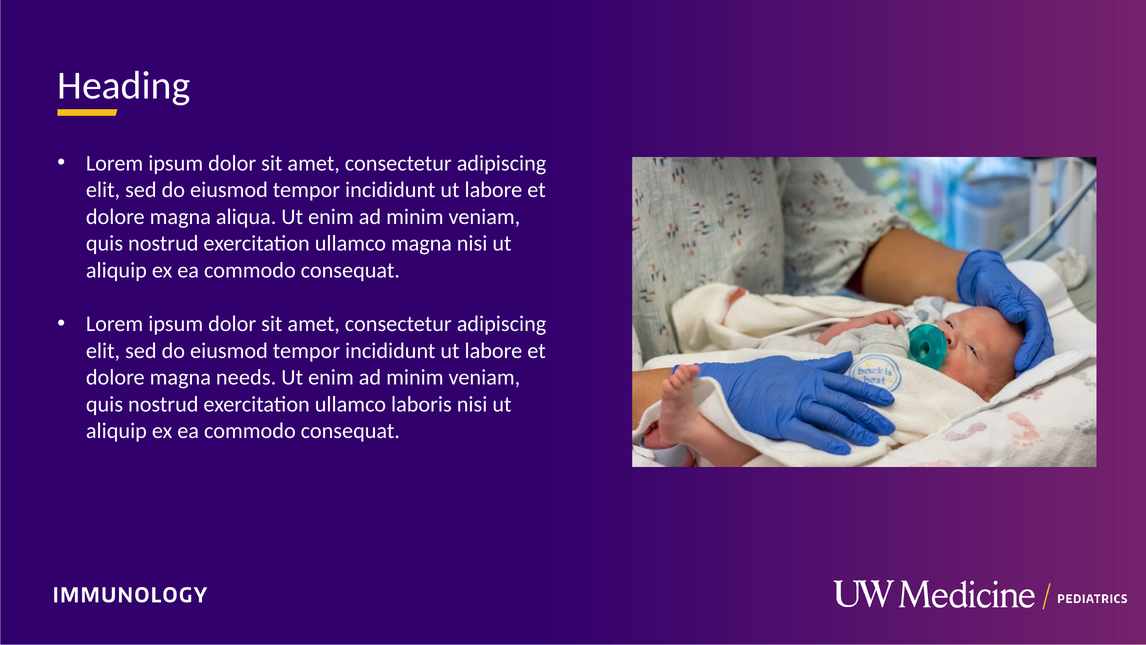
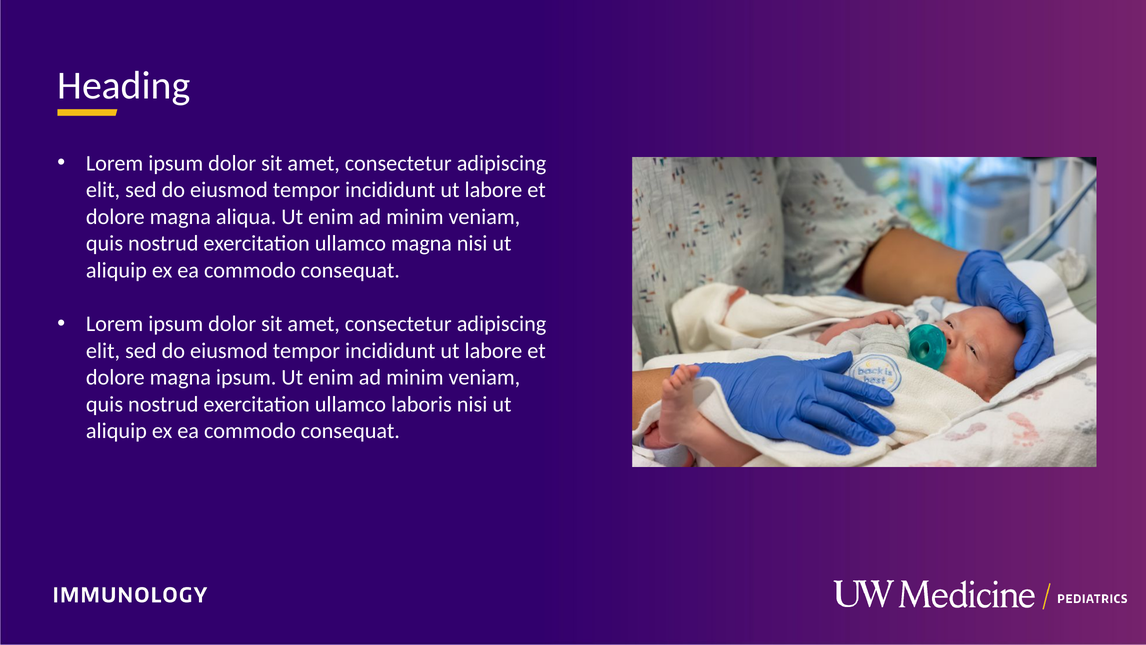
magna needs: needs -> ipsum
